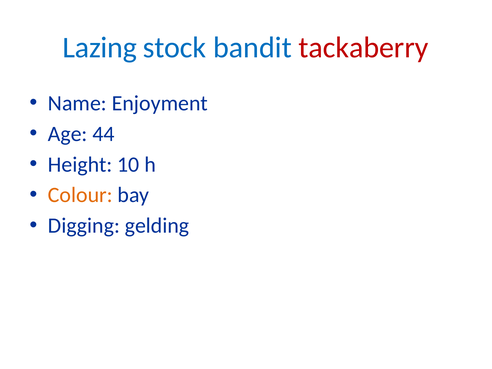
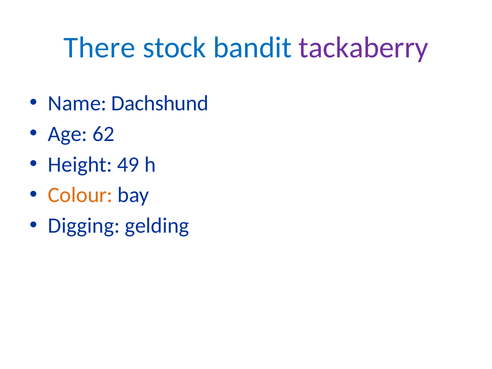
Lazing: Lazing -> There
tackaberry colour: red -> purple
Enjoyment: Enjoyment -> Dachshund
44: 44 -> 62
10: 10 -> 49
